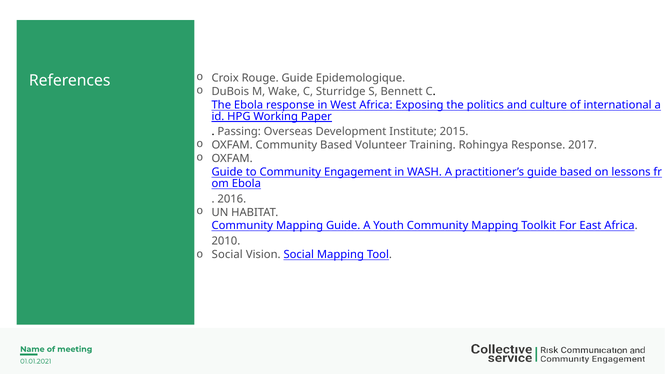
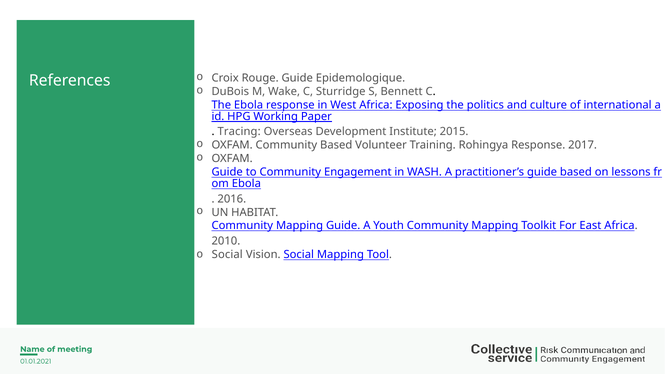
Passing: Passing -> Tracing
